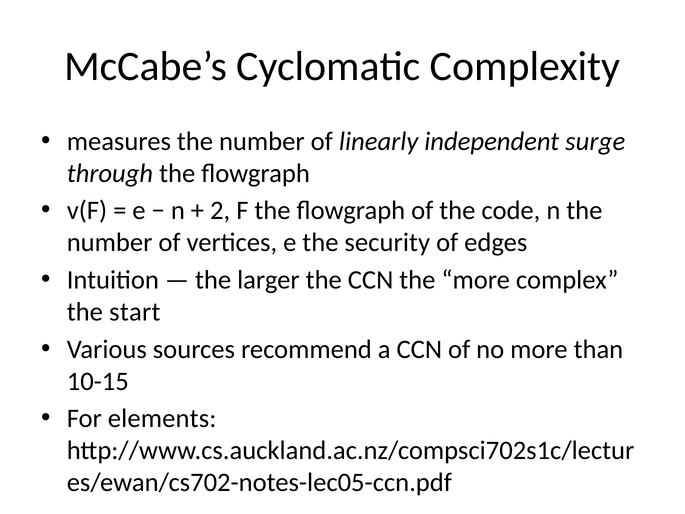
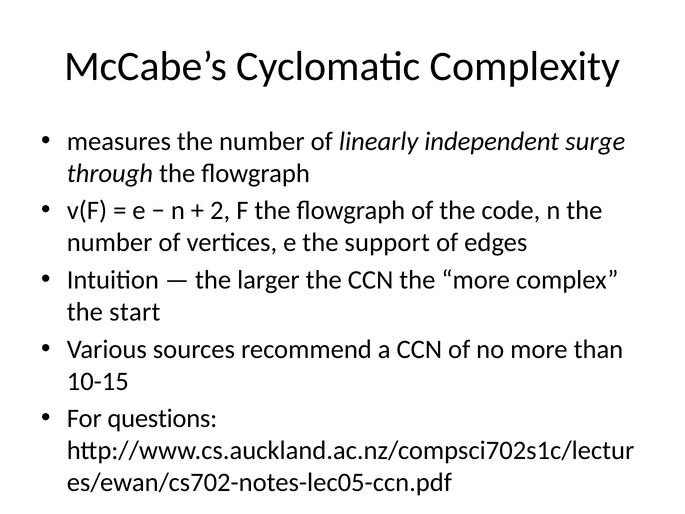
security: security -> support
elements: elements -> questions
